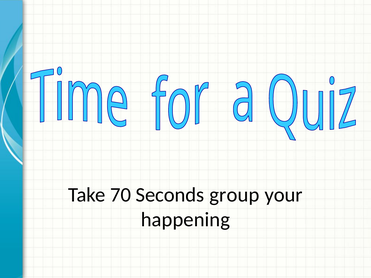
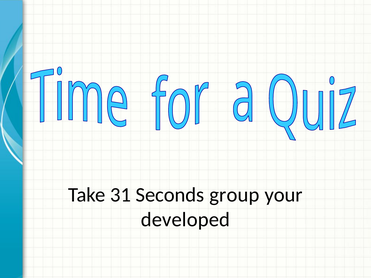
70: 70 -> 31
happening: happening -> developed
